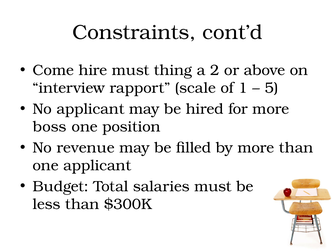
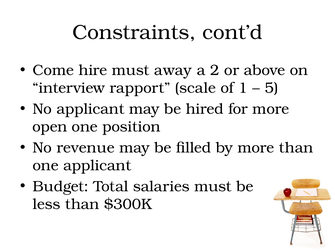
thing: thing -> away
boss: boss -> open
